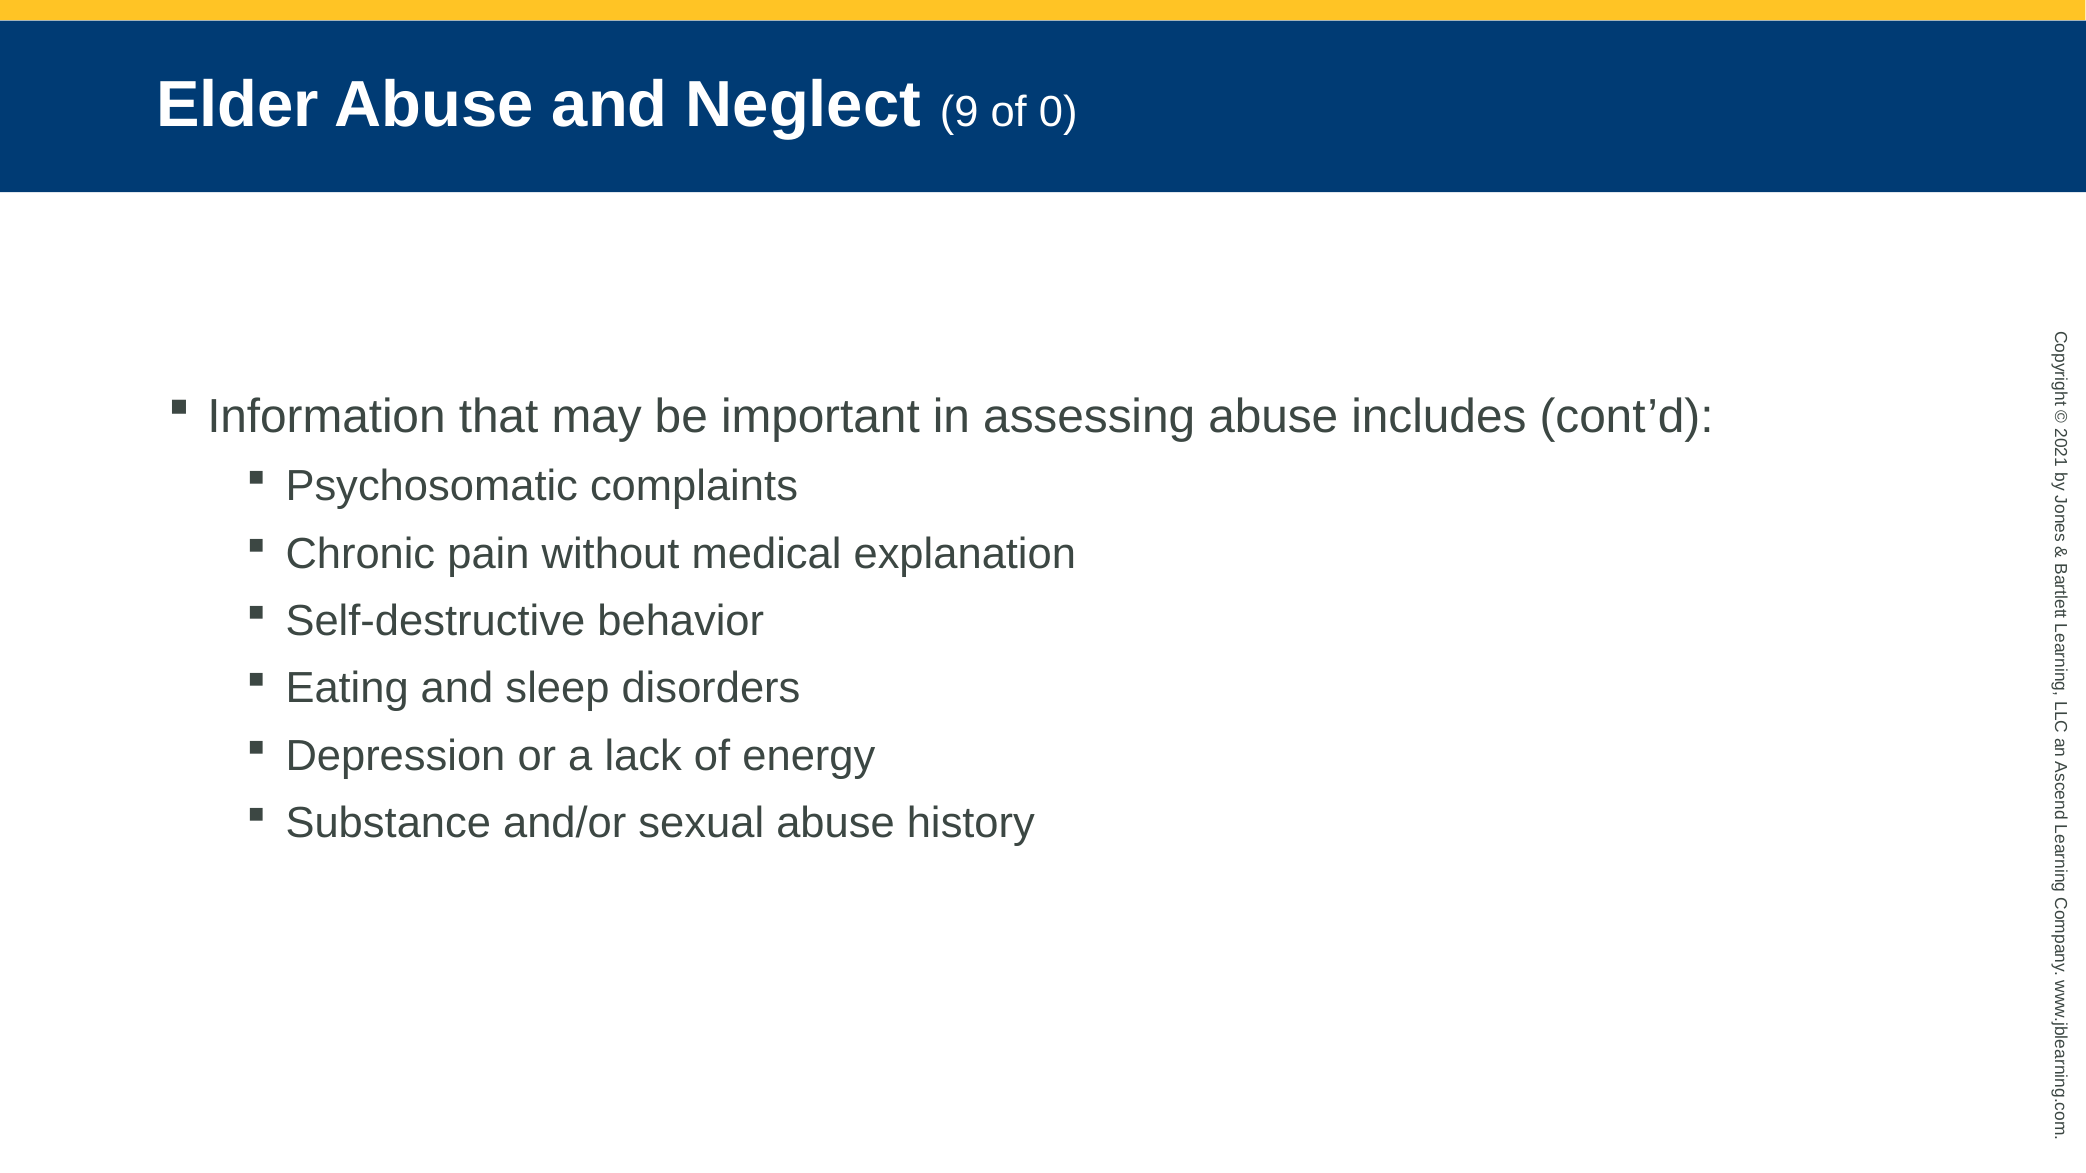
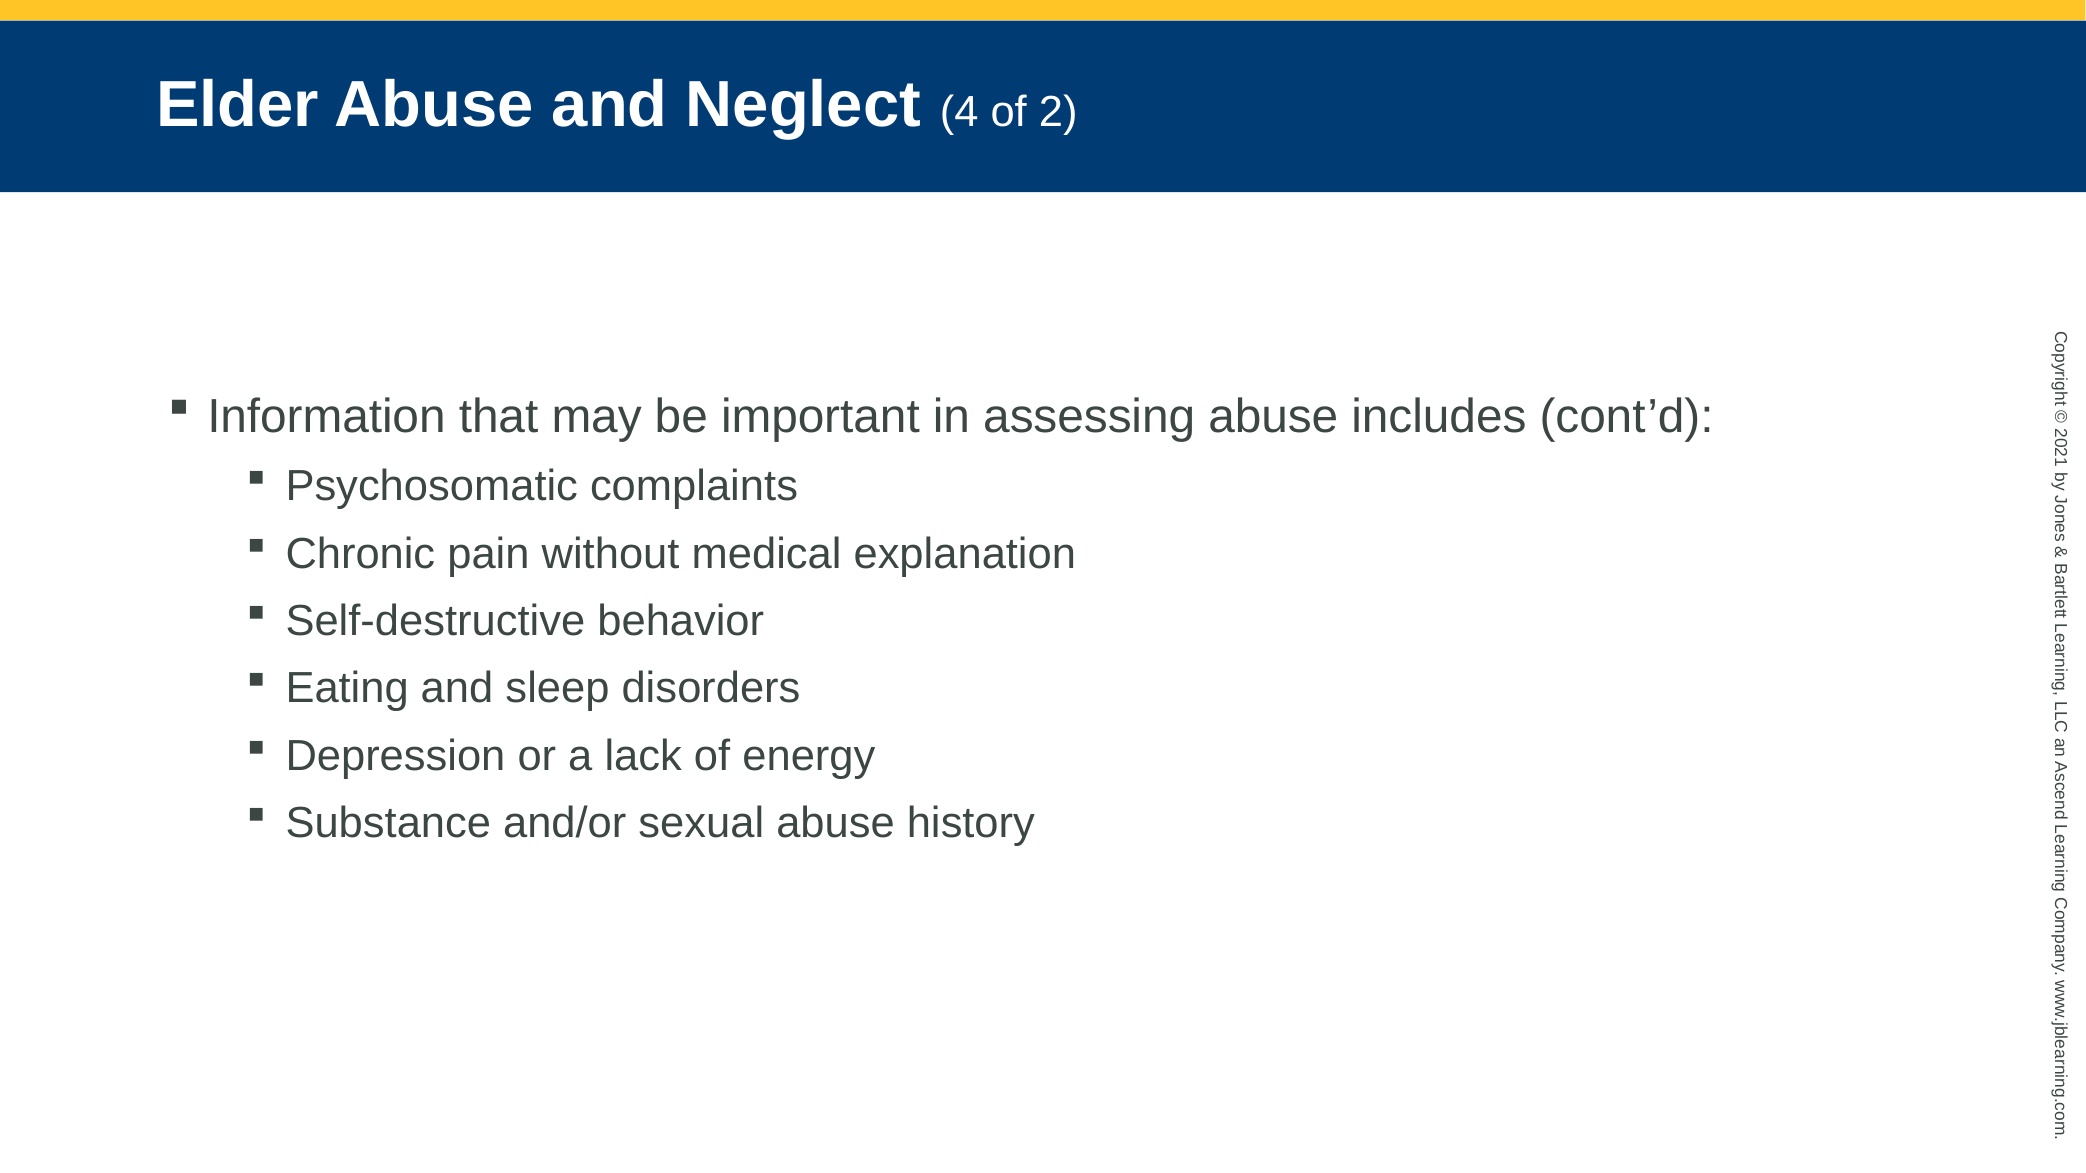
9: 9 -> 4
of 0: 0 -> 2
